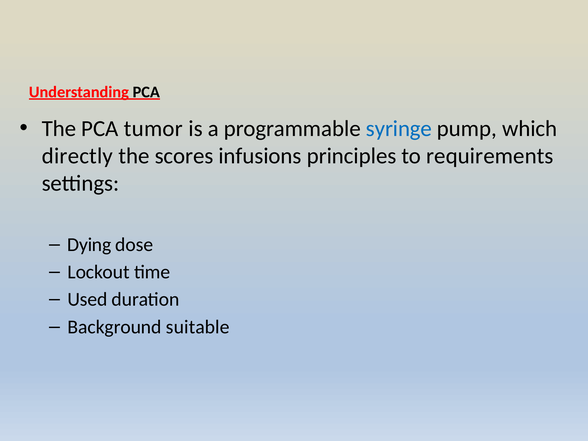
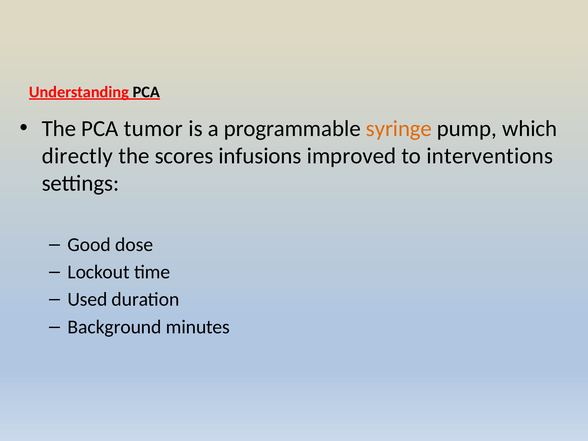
syringe colour: blue -> orange
principles: principles -> improved
requirements: requirements -> interventions
Dying: Dying -> Good
suitable: suitable -> minutes
